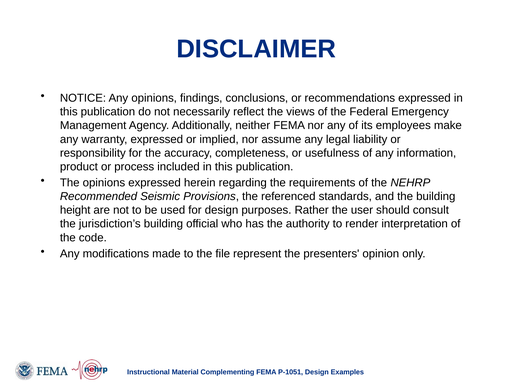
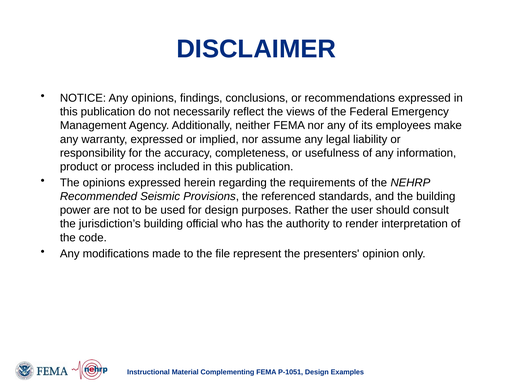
height: height -> power
